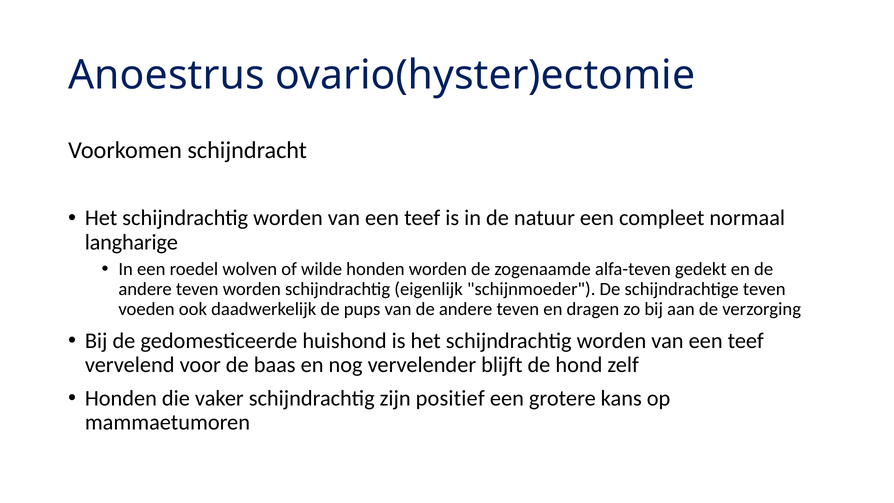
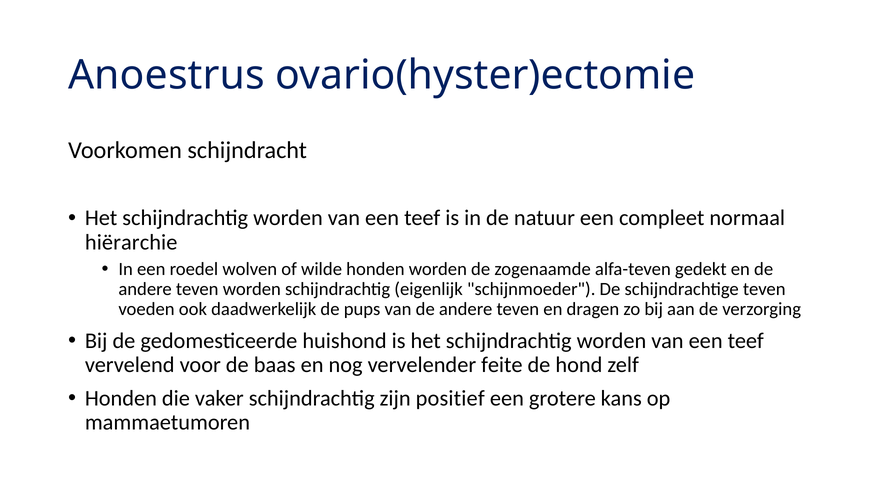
langharige: langharige -> hiërarchie
blijft: blijft -> feite
